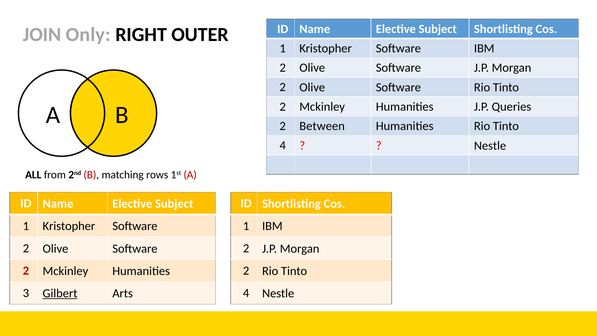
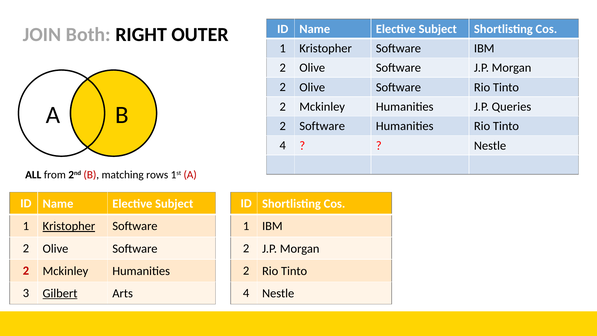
Only: Only -> Both
2 Between: Between -> Software
Kristopher at (69, 226) underline: none -> present
